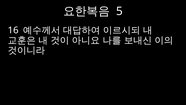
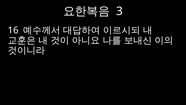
5: 5 -> 3
